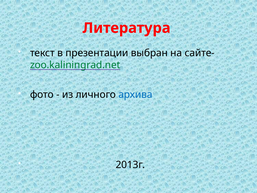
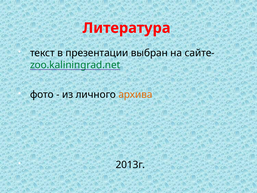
архива colour: blue -> orange
